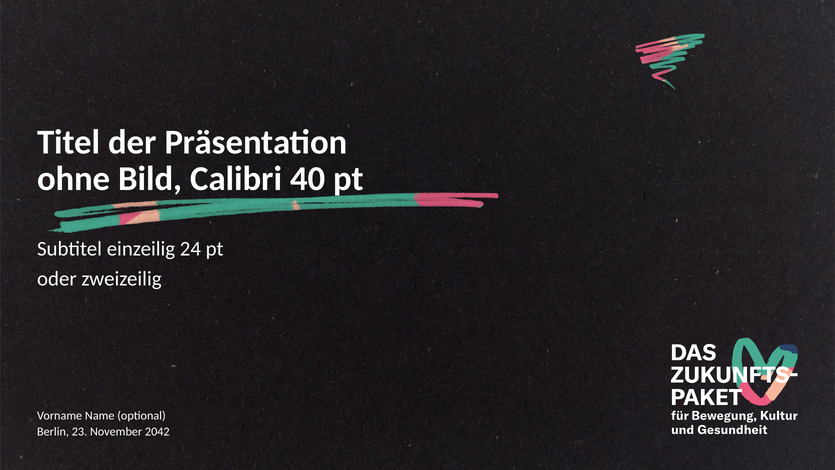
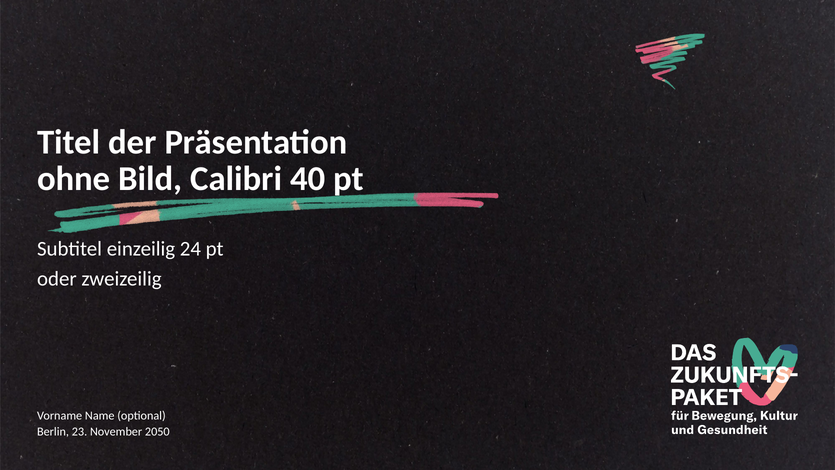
2042: 2042 -> 2050
